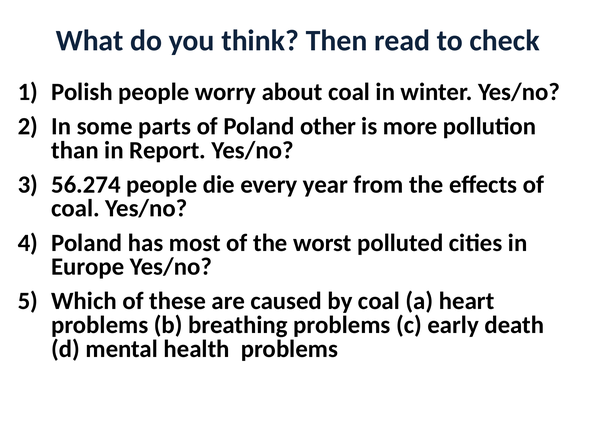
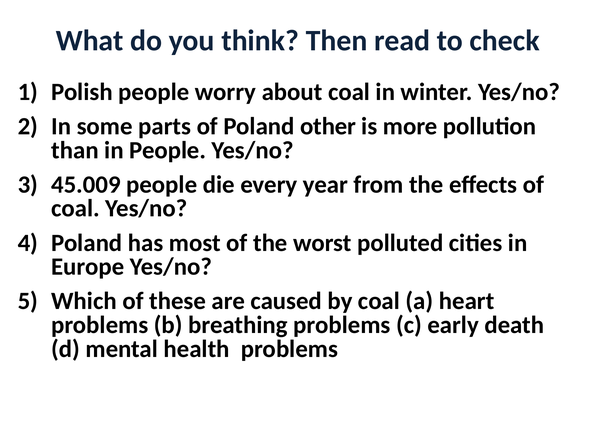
in Report: Report -> People
56.274: 56.274 -> 45.009
